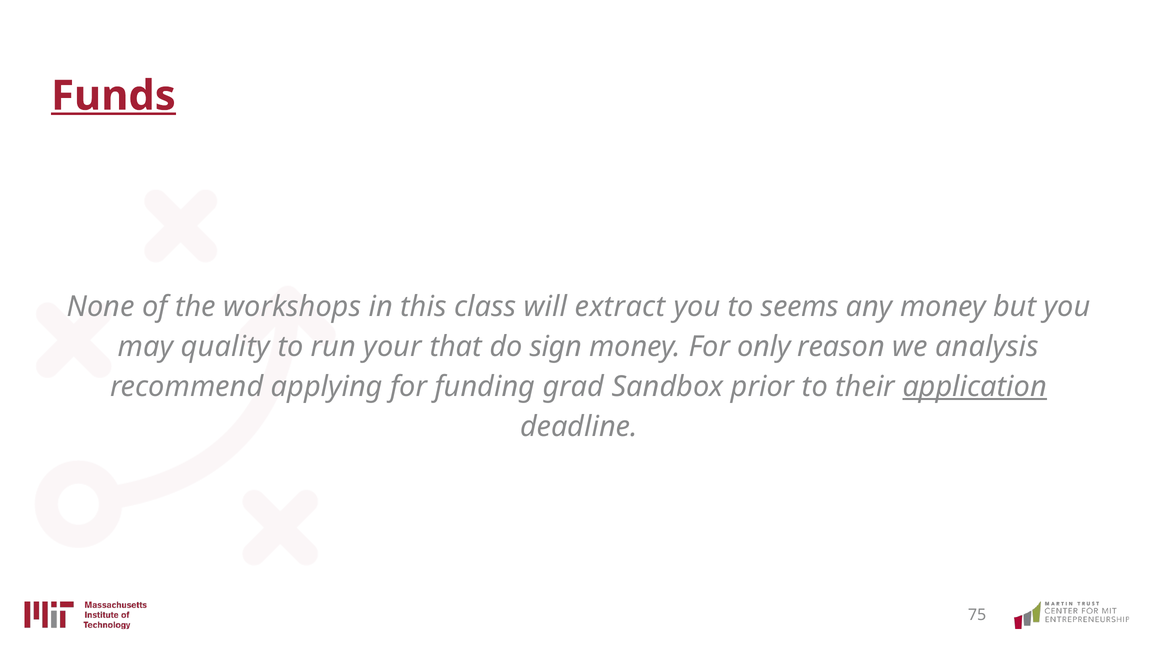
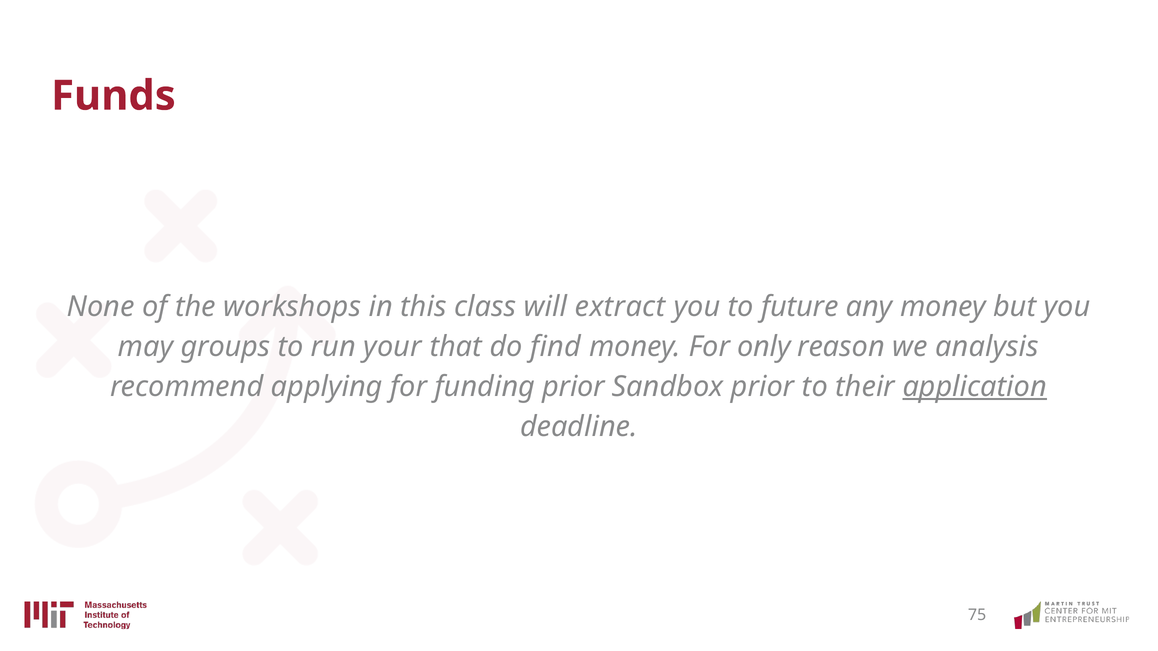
Funds underline: present -> none
seems: seems -> future
quality: quality -> groups
sign: sign -> find
funding grad: grad -> prior
